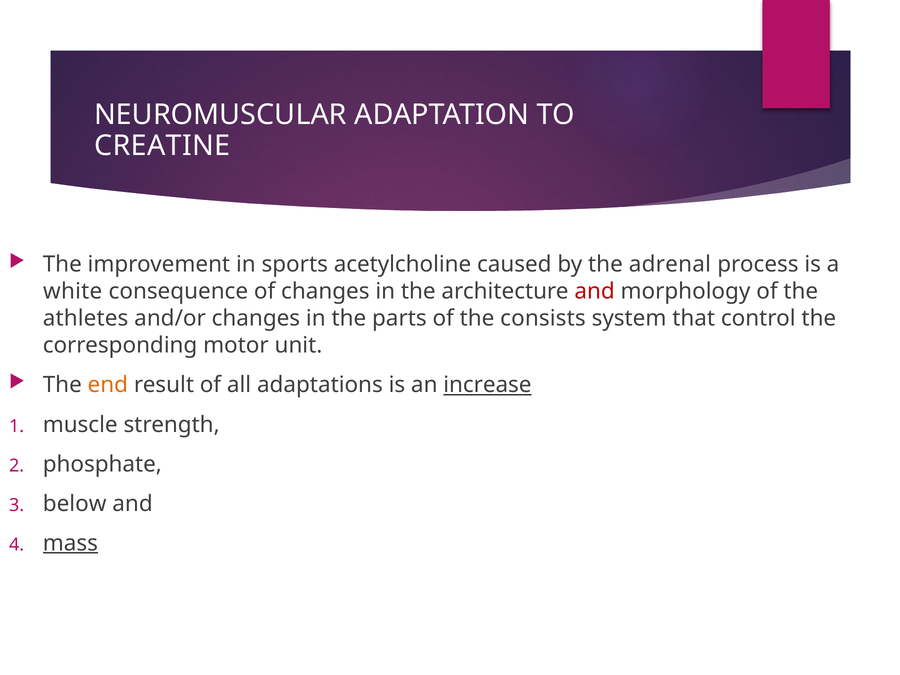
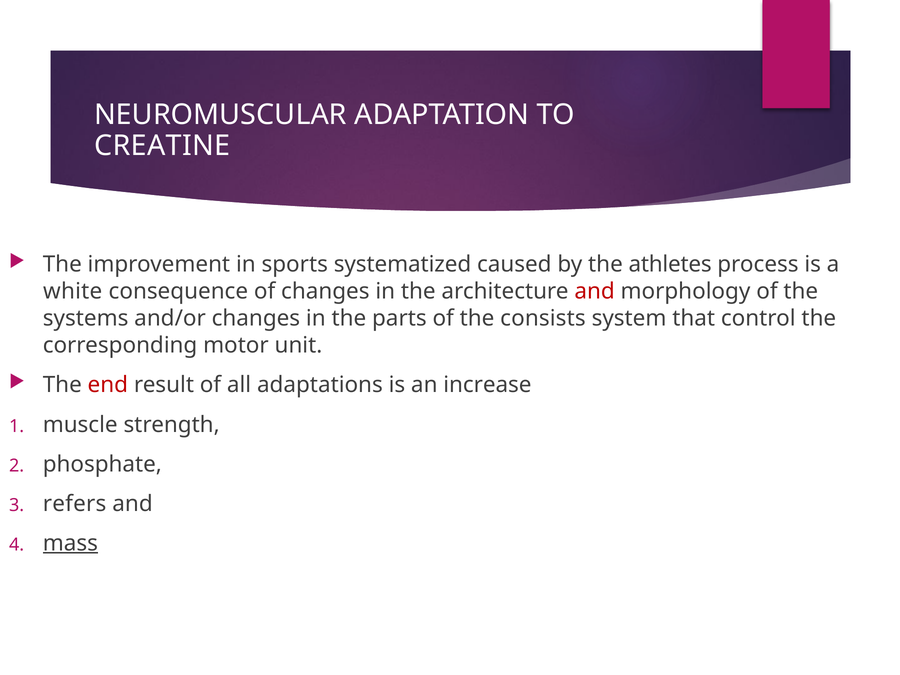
acetylcholine: acetylcholine -> systematized
adrenal: adrenal -> athletes
athletes: athletes -> systems
end colour: orange -> red
increase underline: present -> none
below: below -> refers
